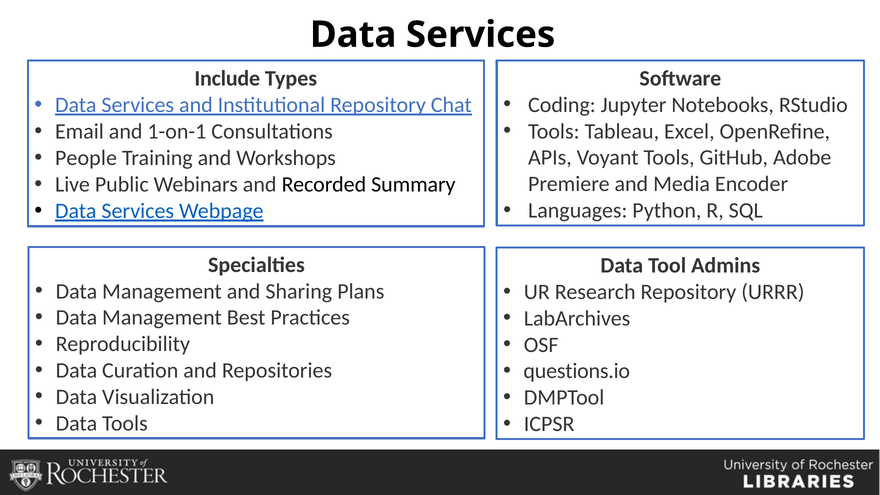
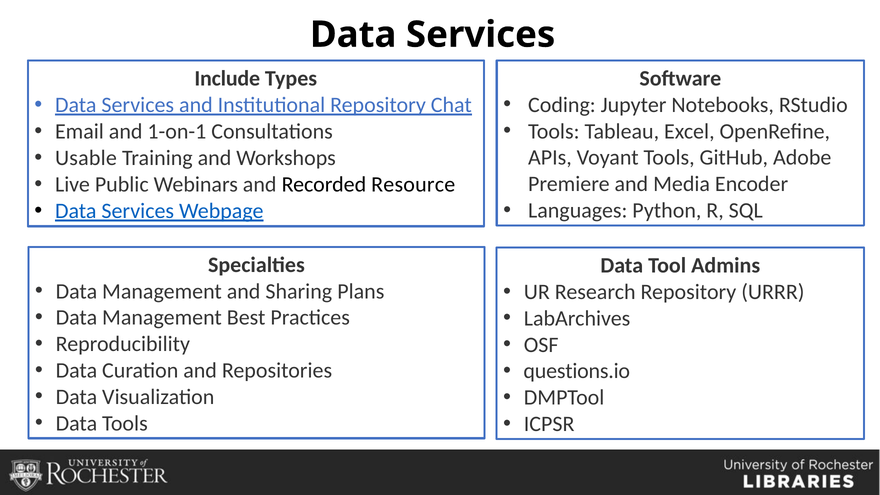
People: People -> Usable
Summary: Summary -> Resource
